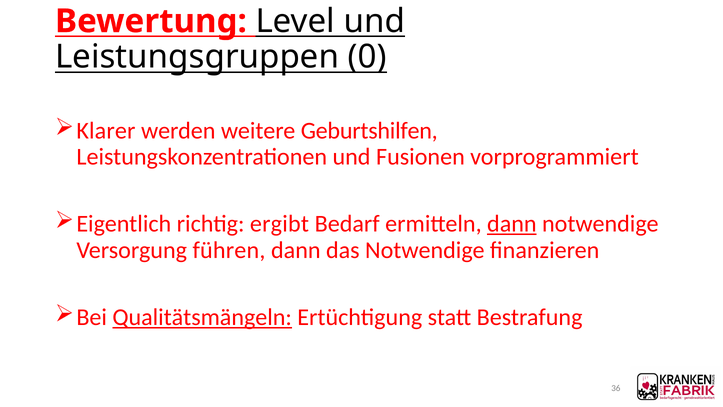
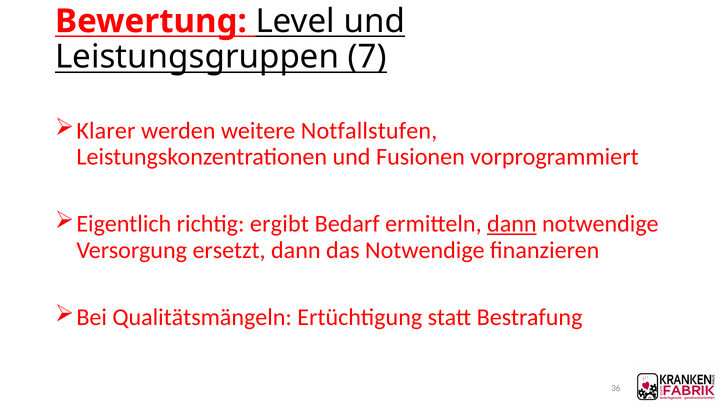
0: 0 -> 7
Geburtshilfen: Geburtshilfen -> Notfallstufen
führen: führen -> ersetzt
Qualitätsmängeln underline: present -> none
